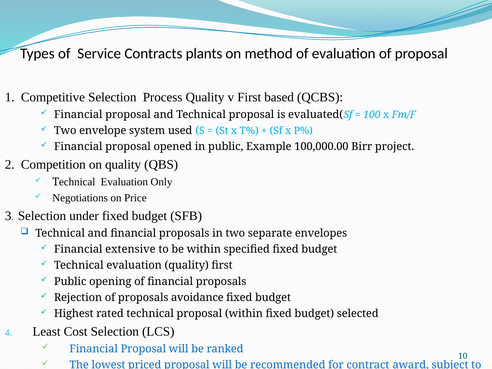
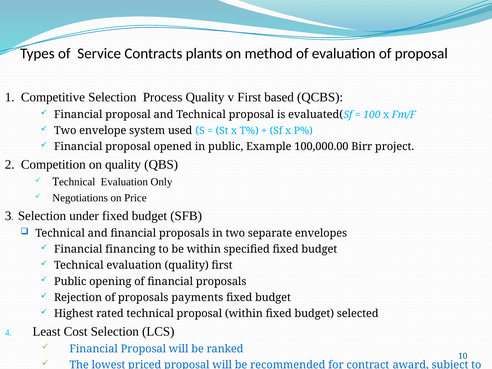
extensive: extensive -> financing
avoidance: avoidance -> payments
